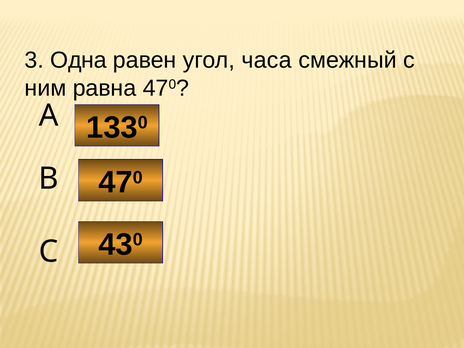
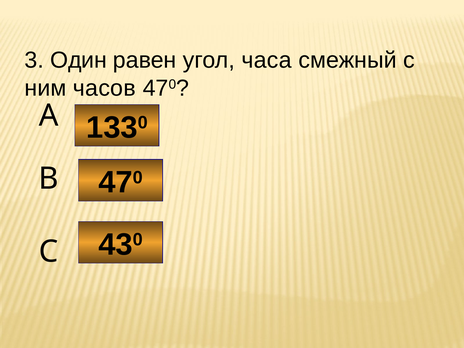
Одна: Одна -> Один
равна: равна -> часов
